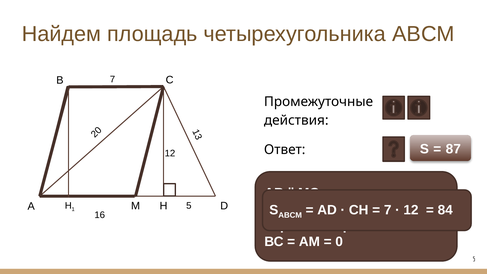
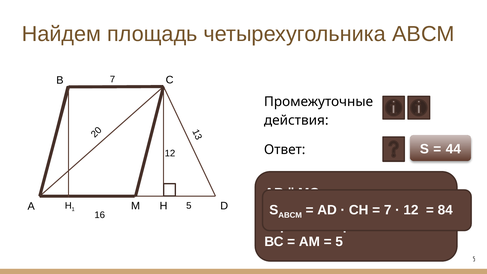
87: 87 -> 44
0 at (339, 242): 0 -> 5
